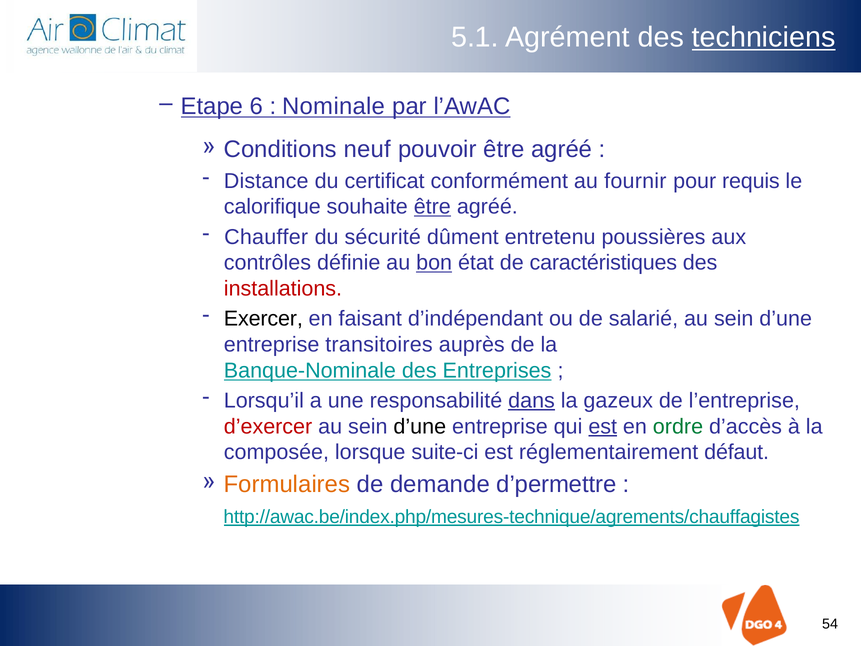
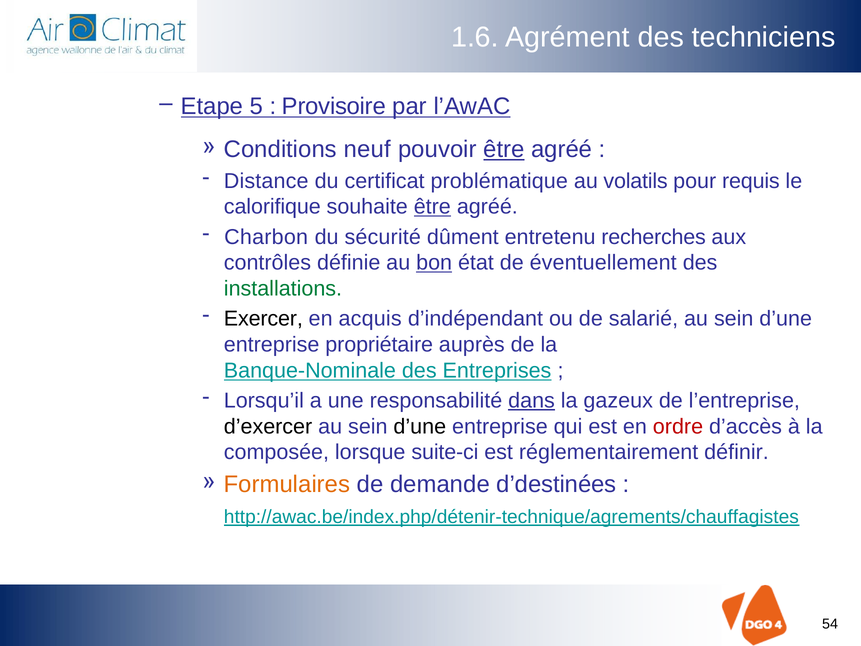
5.1: 5.1 -> 1.6
techniciens underline: present -> none
6: 6 -> 5
Nominale: Nominale -> Provisoire
être at (504, 149) underline: none -> present
conformément: conformément -> problématique
fournir: fournir -> volatils
Chauffer: Chauffer -> Charbon
poussières: poussières -> recherches
caractéristiques: caractéristiques -> éventuellement
installations colour: red -> green
faisant: faisant -> acquis
transitoires: transitoires -> propriétaire
d’exercer colour: red -> black
est at (603, 426) underline: present -> none
ordre colour: green -> red
défaut: défaut -> définir
d’permettre: d’permettre -> d’destinées
http://awac.be/index.php/mesures-technique/agrements/chauffagistes: http://awac.be/index.php/mesures-technique/agrements/chauffagistes -> http://awac.be/index.php/détenir-technique/agrements/chauffagistes
